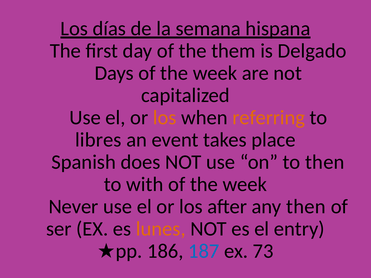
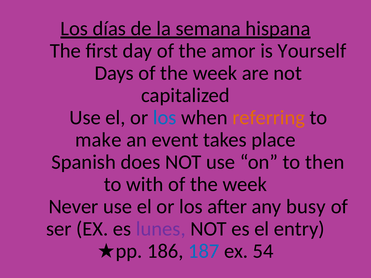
them: them -> amor
Delgado: Delgado -> Yourself
los at (165, 118) colour: orange -> blue
libres: libres -> make
any then: then -> busy
lunes colour: orange -> purple
73: 73 -> 54
